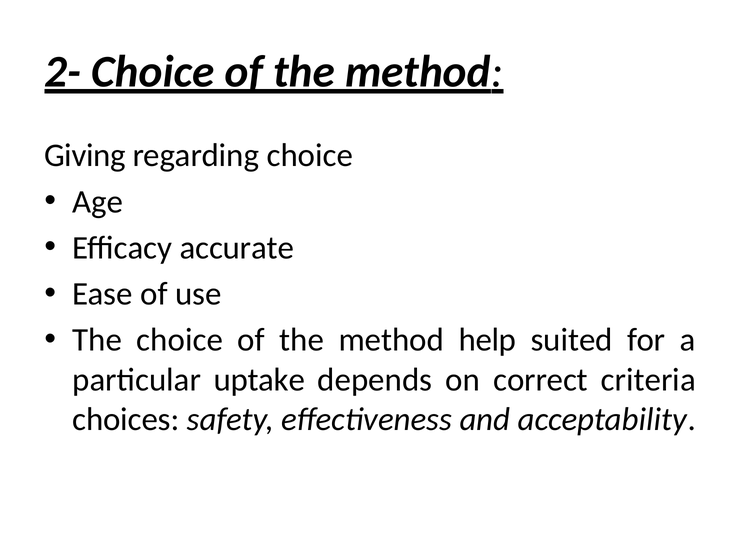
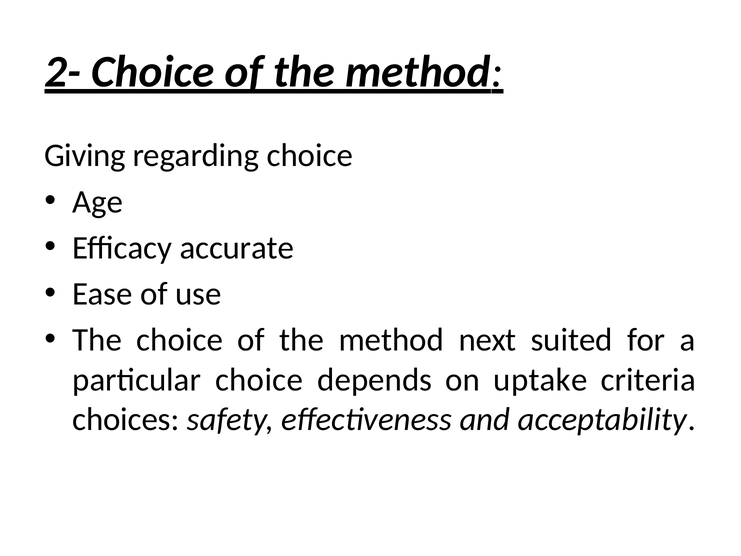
help: help -> next
particular uptake: uptake -> choice
correct: correct -> uptake
